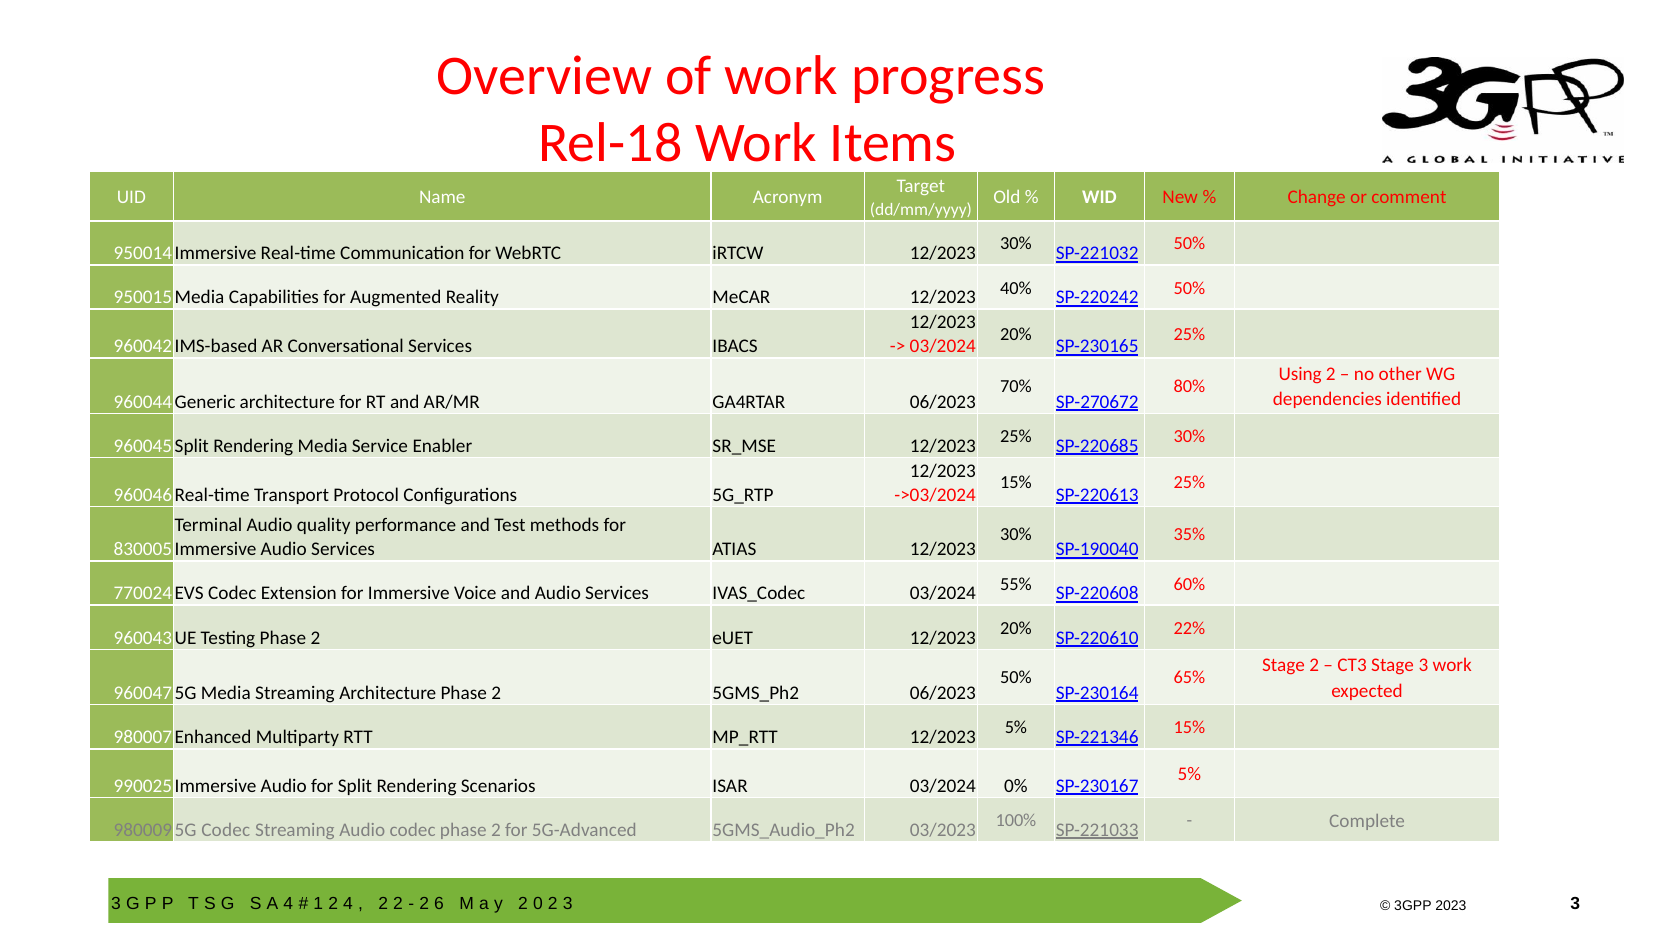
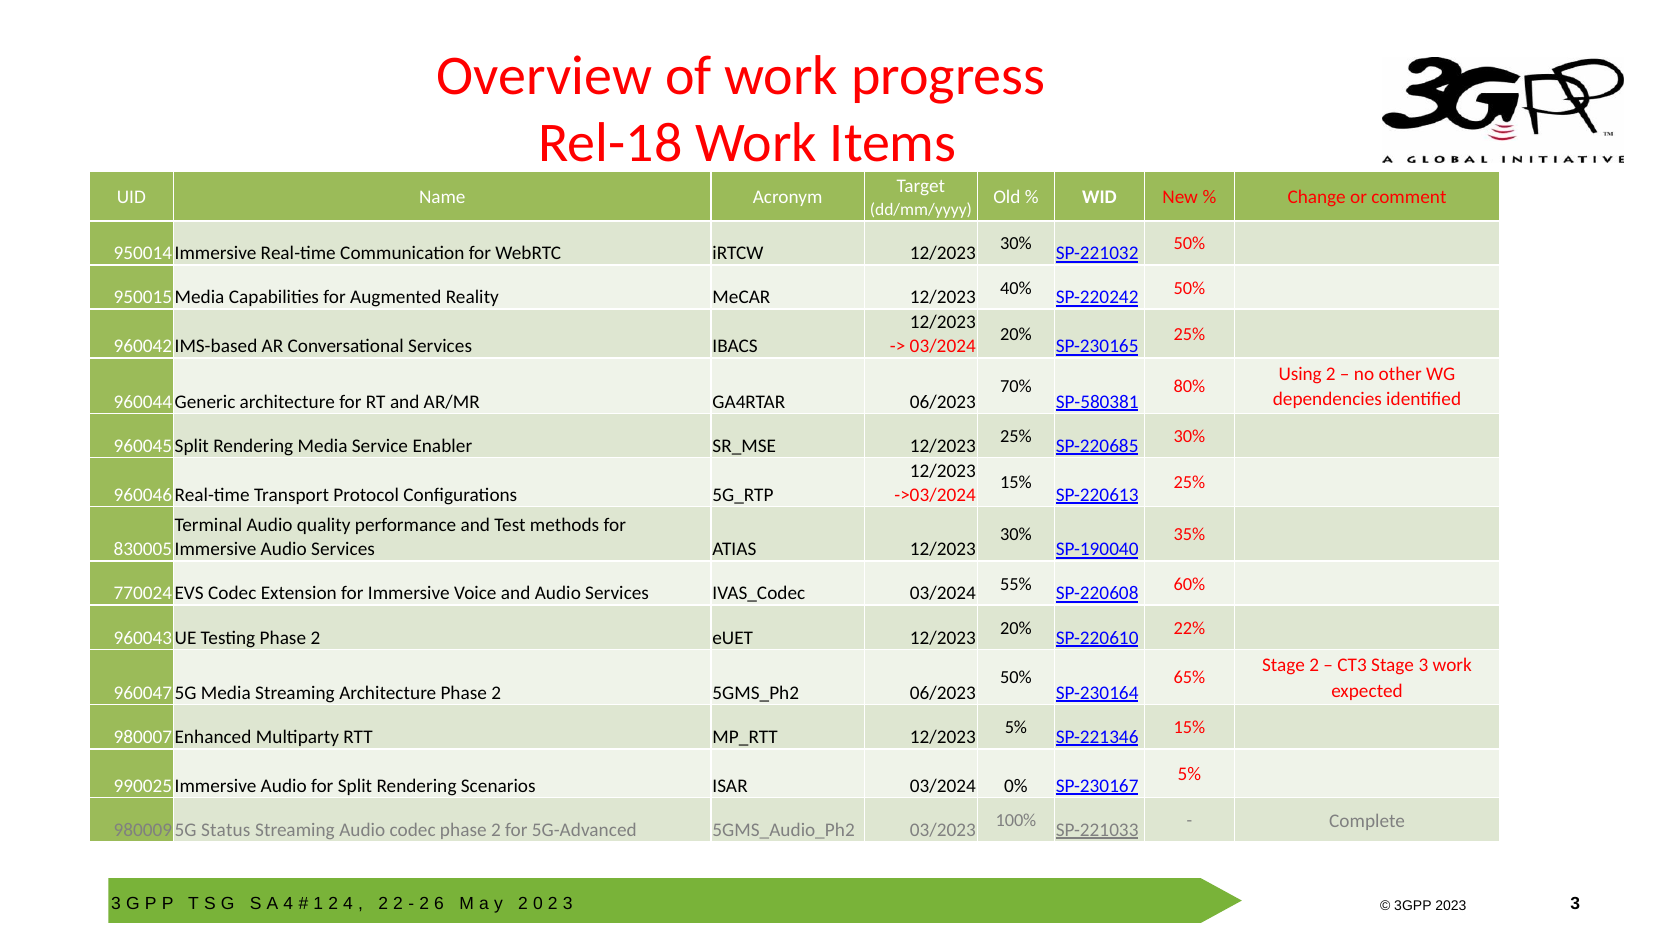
SP-270672: SP-270672 -> SP-580381
Codec at (226, 830): Codec -> Status
